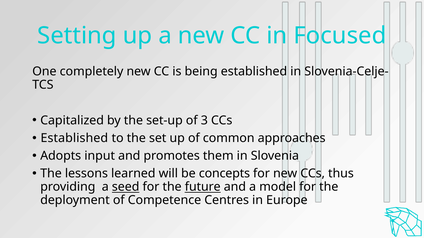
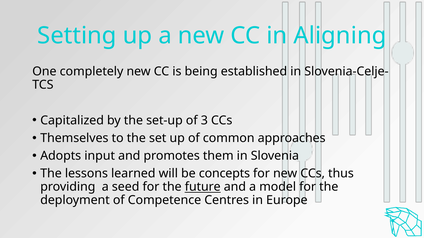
Focused: Focused -> Aligning
Established at (74, 138): Established -> Themselves
seed underline: present -> none
